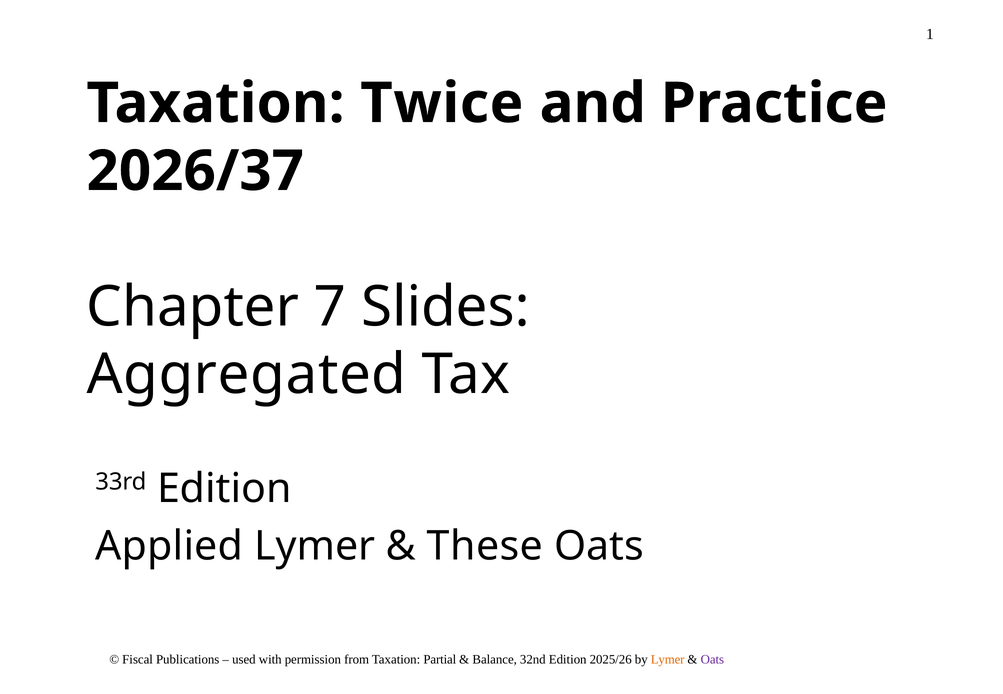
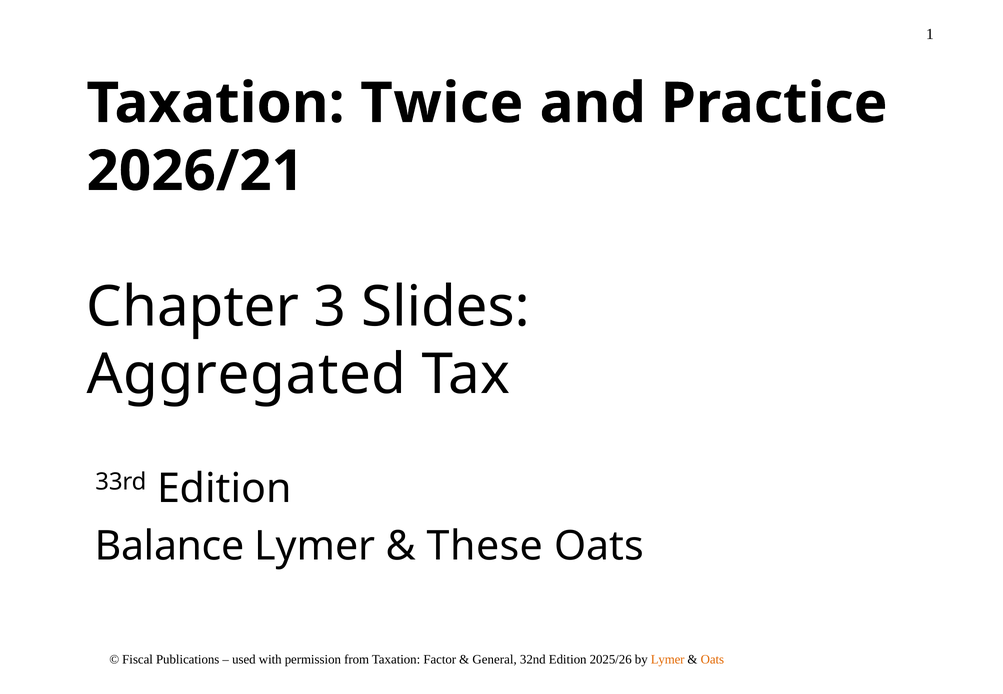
2026/37: 2026/37 -> 2026/21
7: 7 -> 3
Applied: Applied -> Balance
Partial: Partial -> Factor
Balance: Balance -> General
Oats at (712, 660) colour: purple -> orange
